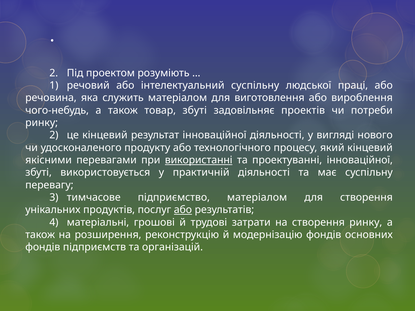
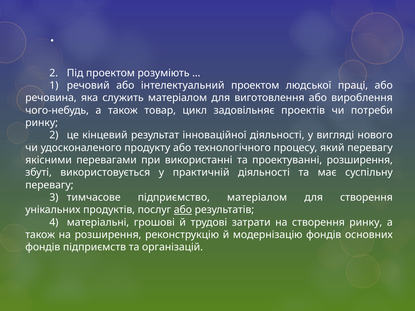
інтелектуальний суспільну: суспільну -> проектом
товар збуті: збуті -> цикл
який кінцевий: кінцевий -> перевагу
використанні underline: present -> none
проектуванні інноваційної: інноваційної -> розширення
